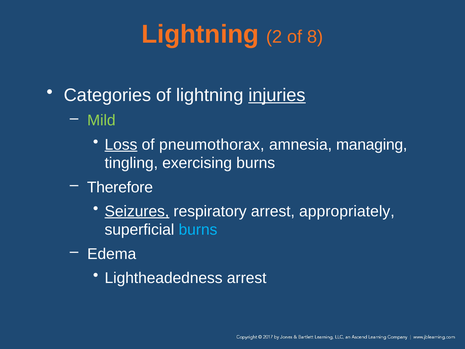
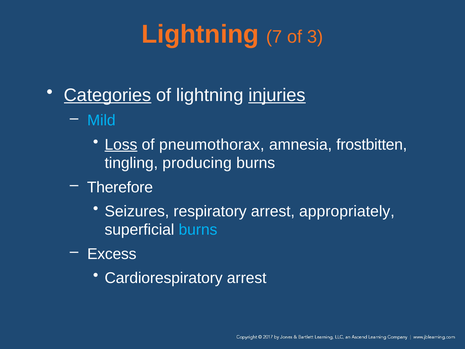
2: 2 -> 7
8: 8 -> 3
Categories underline: none -> present
Mild colour: light green -> light blue
managing: managing -> frostbitten
exercising: exercising -> producing
Seizures underline: present -> none
Edema: Edema -> Excess
Lightheadedness: Lightheadedness -> Cardiorespiratory
